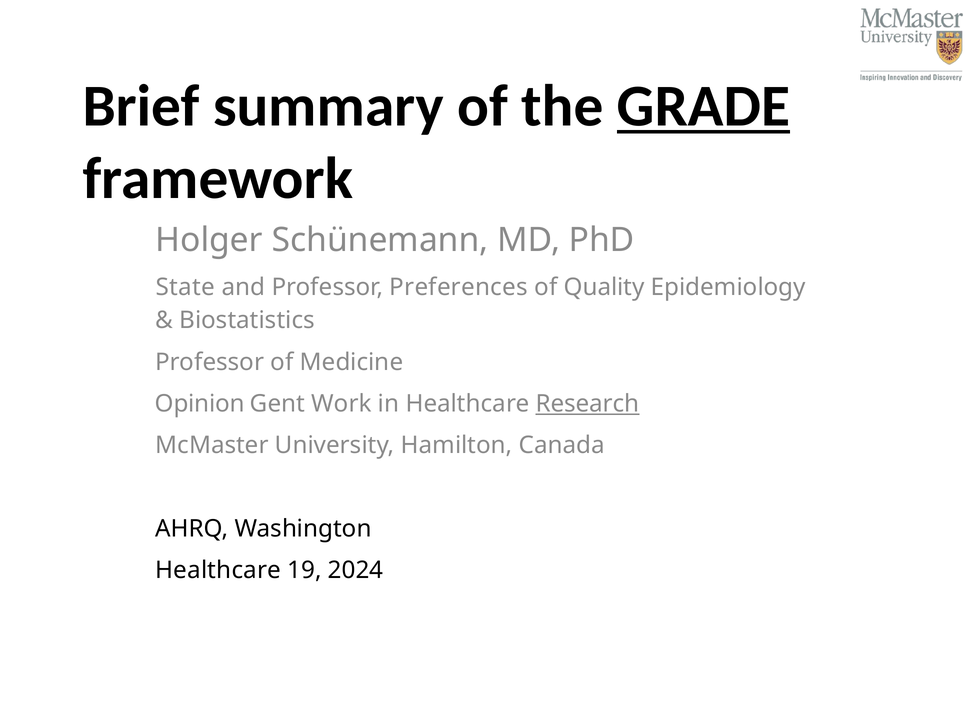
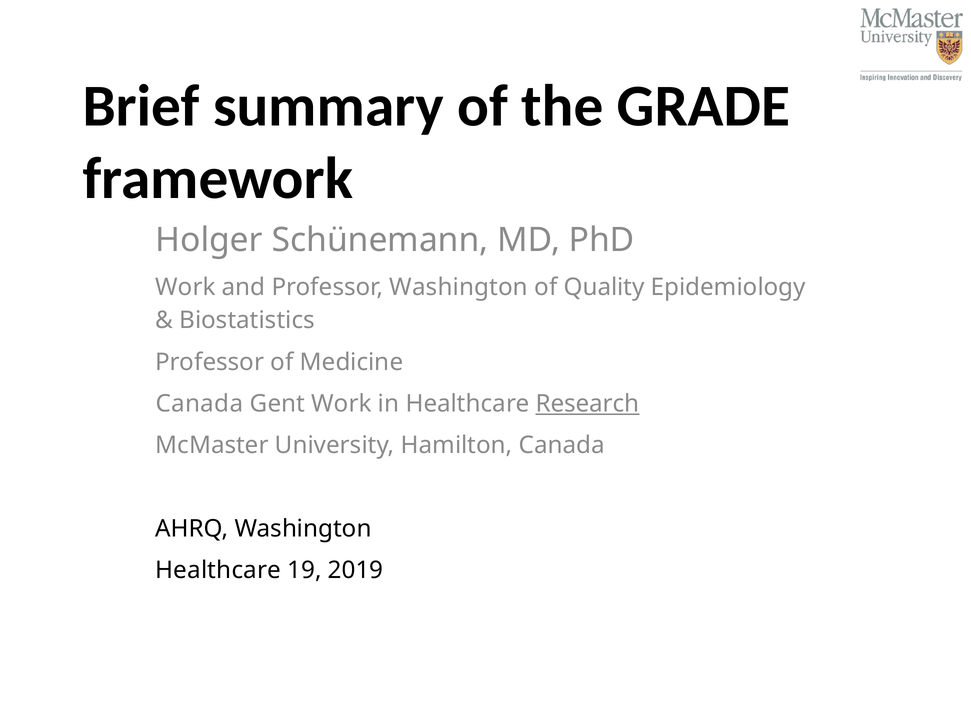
GRADE underline: present -> none
State at (185, 288): State -> Work
Professor Preferences: Preferences -> Washington
Opinion at (200, 404): Opinion -> Canada
2024: 2024 -> 2019
